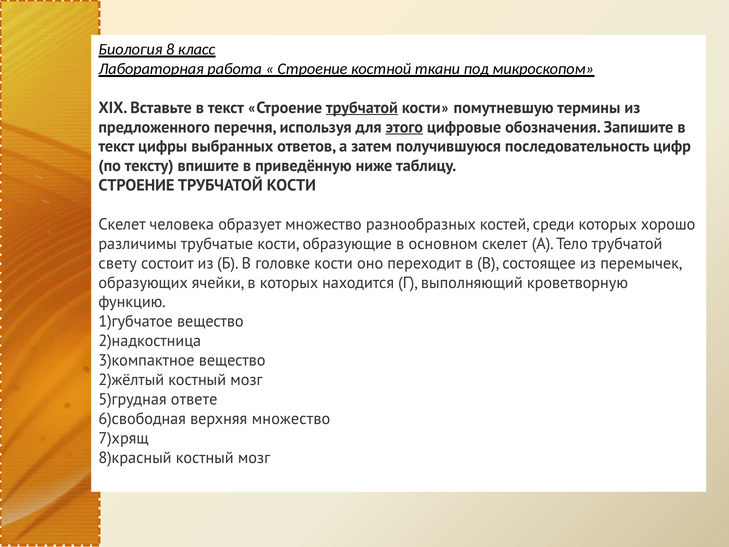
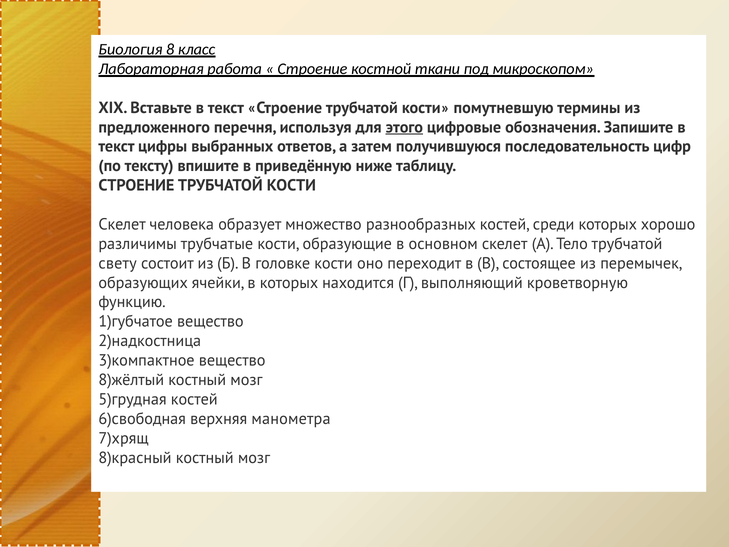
трубчатой at (362, 108) underline: present -> none
2)жёлтый: 2)жёлтый -> 8)жёлтый
5)грудная ответе: ответе -> костей
верхняя множество: множество -> манометра
